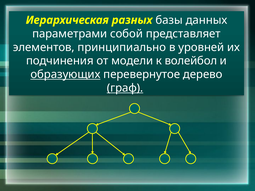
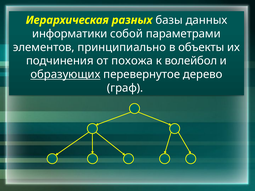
параметрами: параметрами -> информатики
представляет: представляет -> параметрами
уровней: уровней -> объекты
модели: модели -> похожа
граф underline: present -> none
